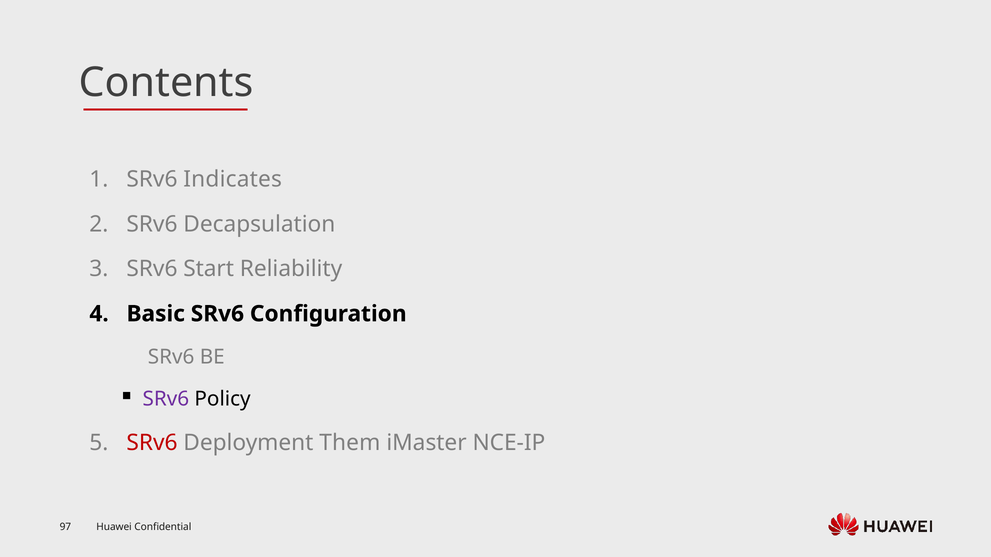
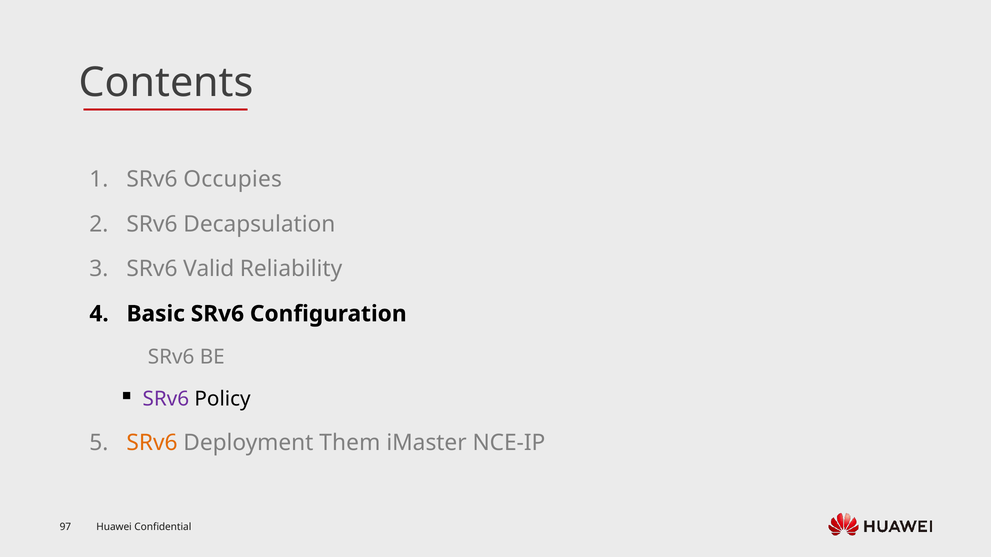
Indicates: Indicates -> Occupies
Start: Start -> Valid
SRv6 at (152, 443) colour: red -> orange
